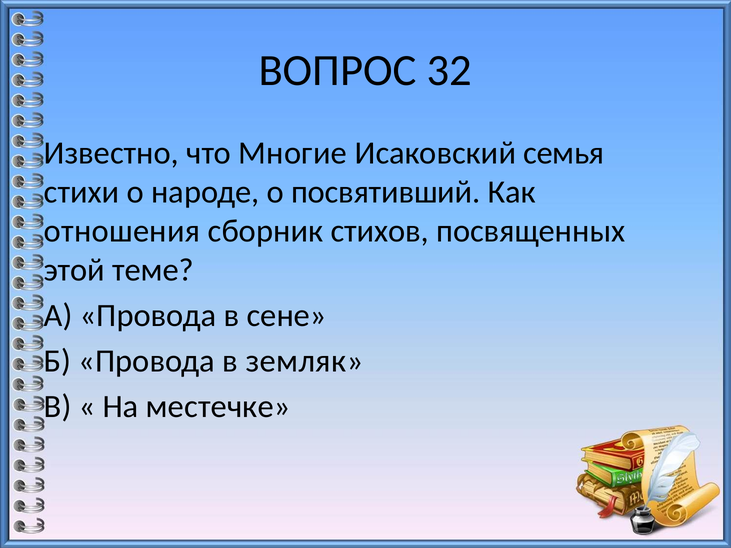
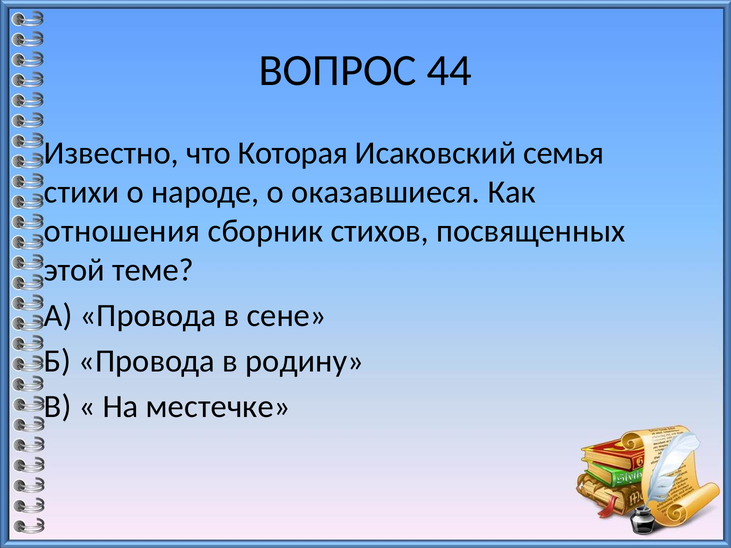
32: 32 -> 44
Многие: Многие -> Которая
посвятивший: посвятивший -> оказавшиеся
земляк: земляк -> родину
